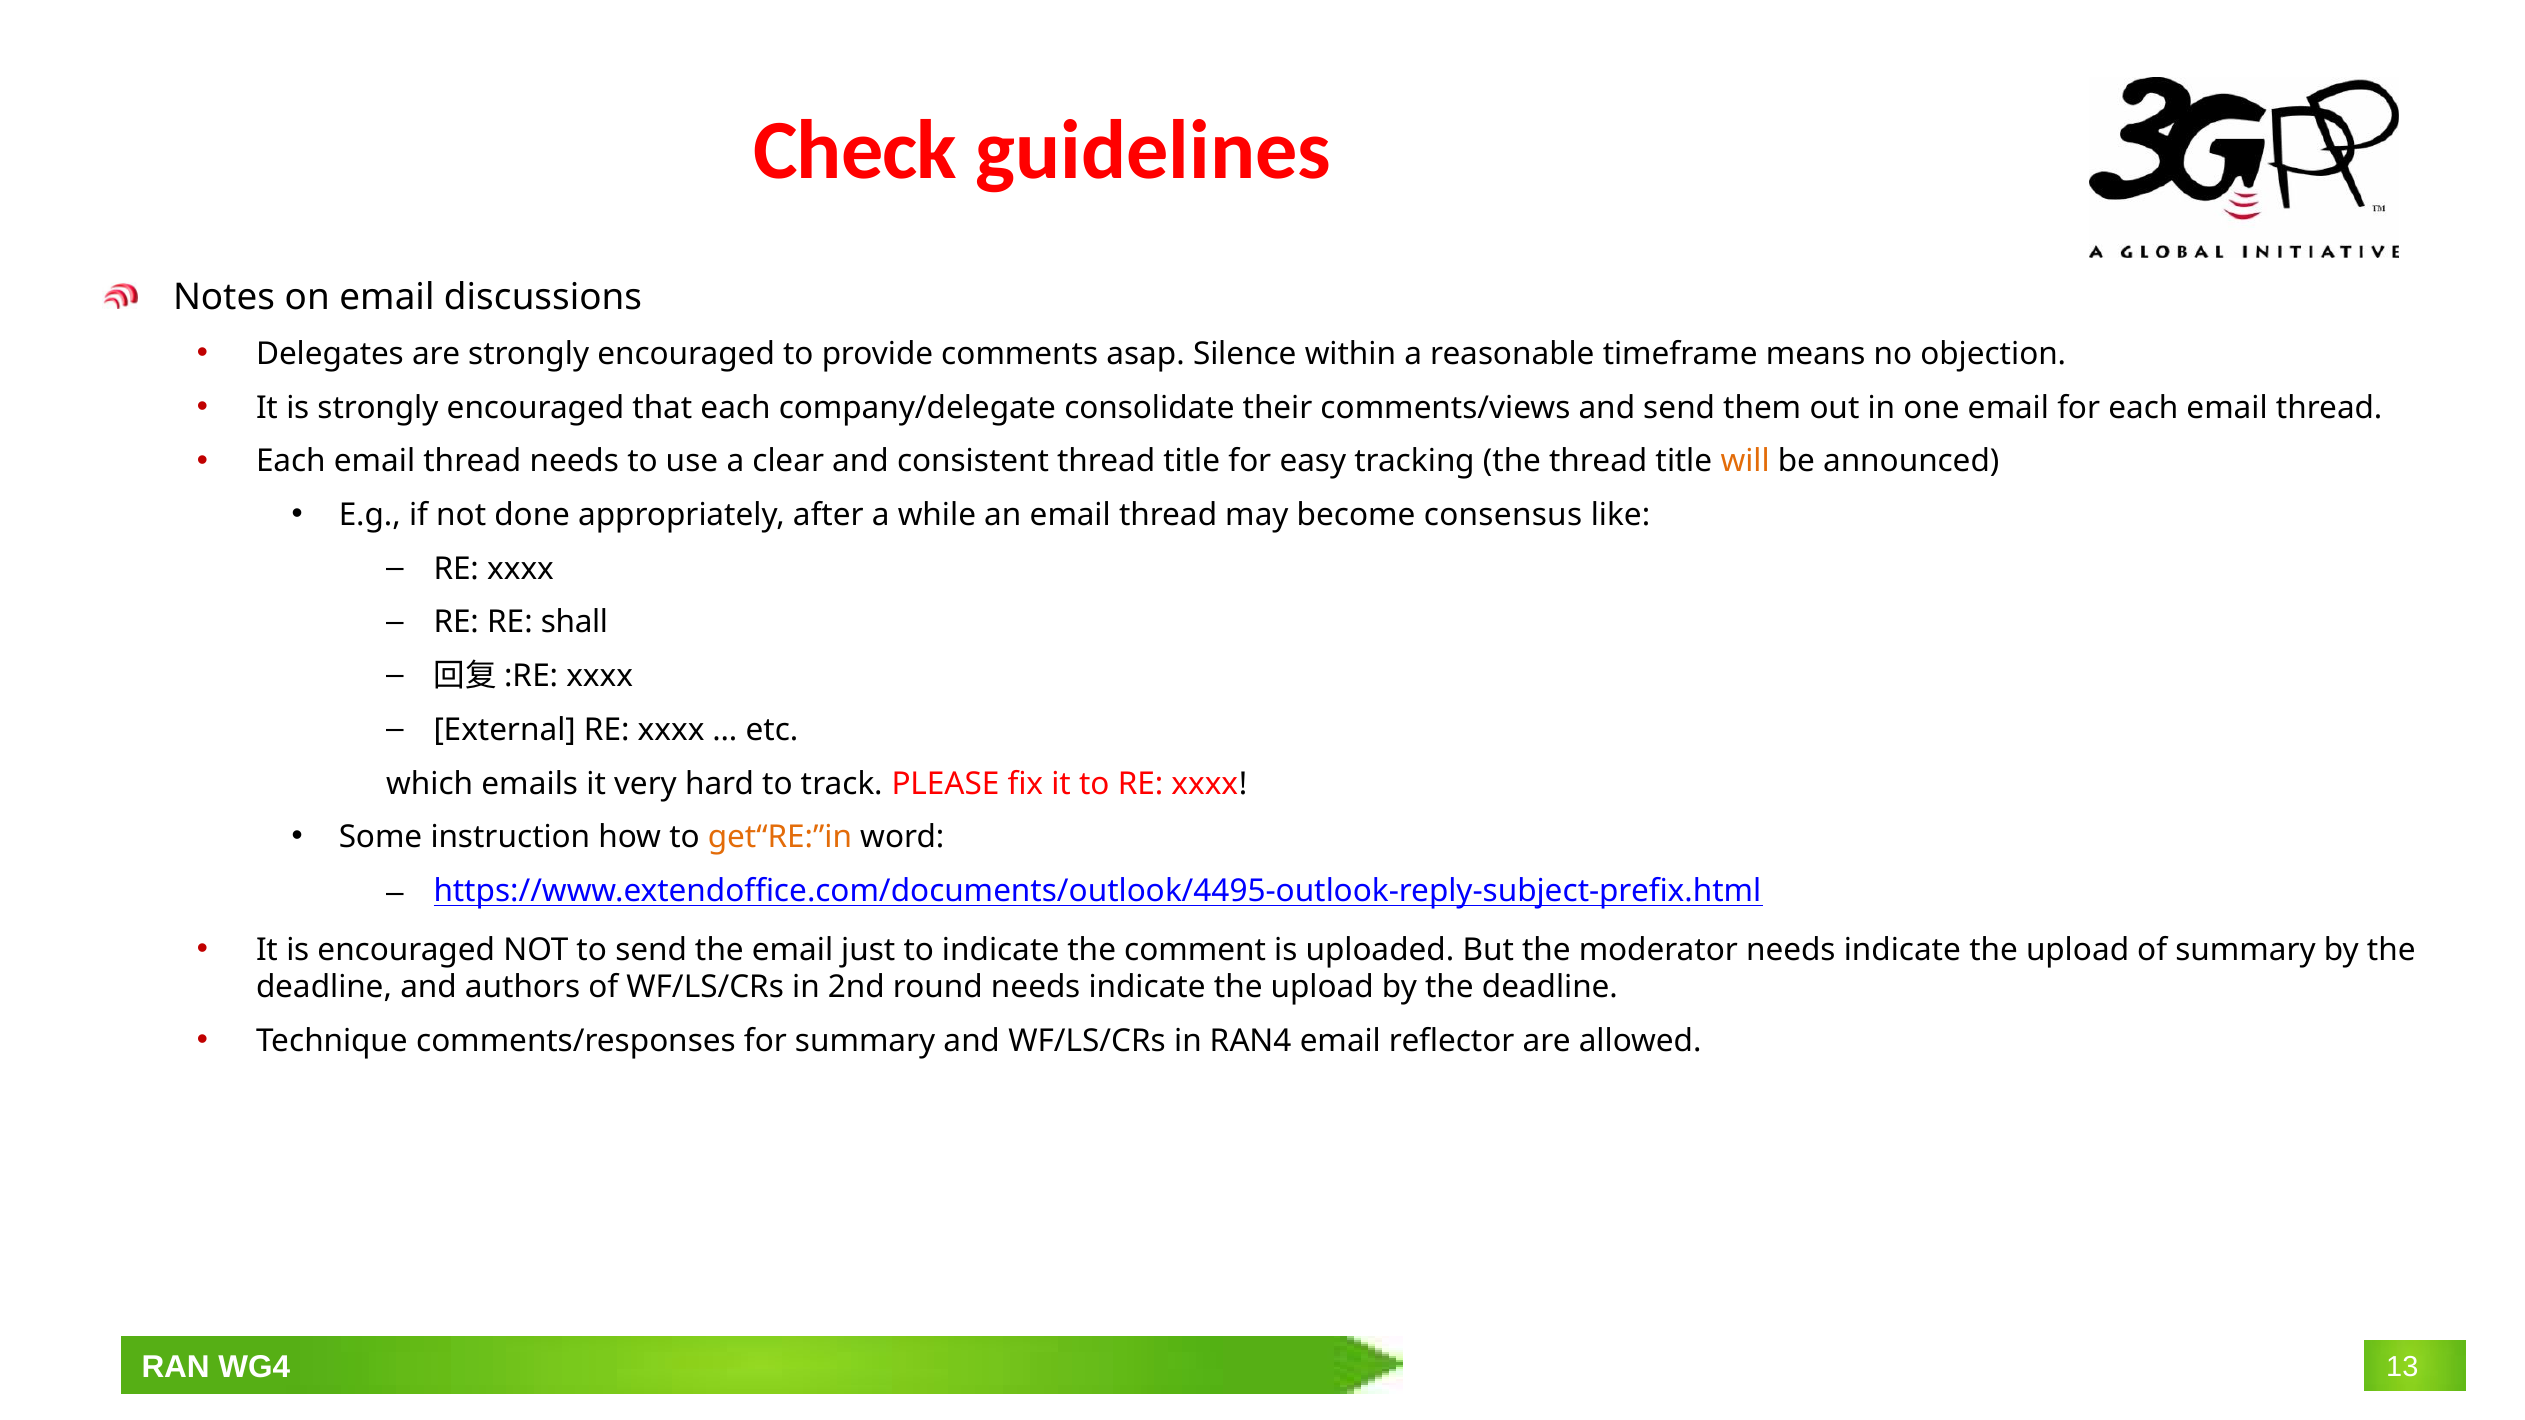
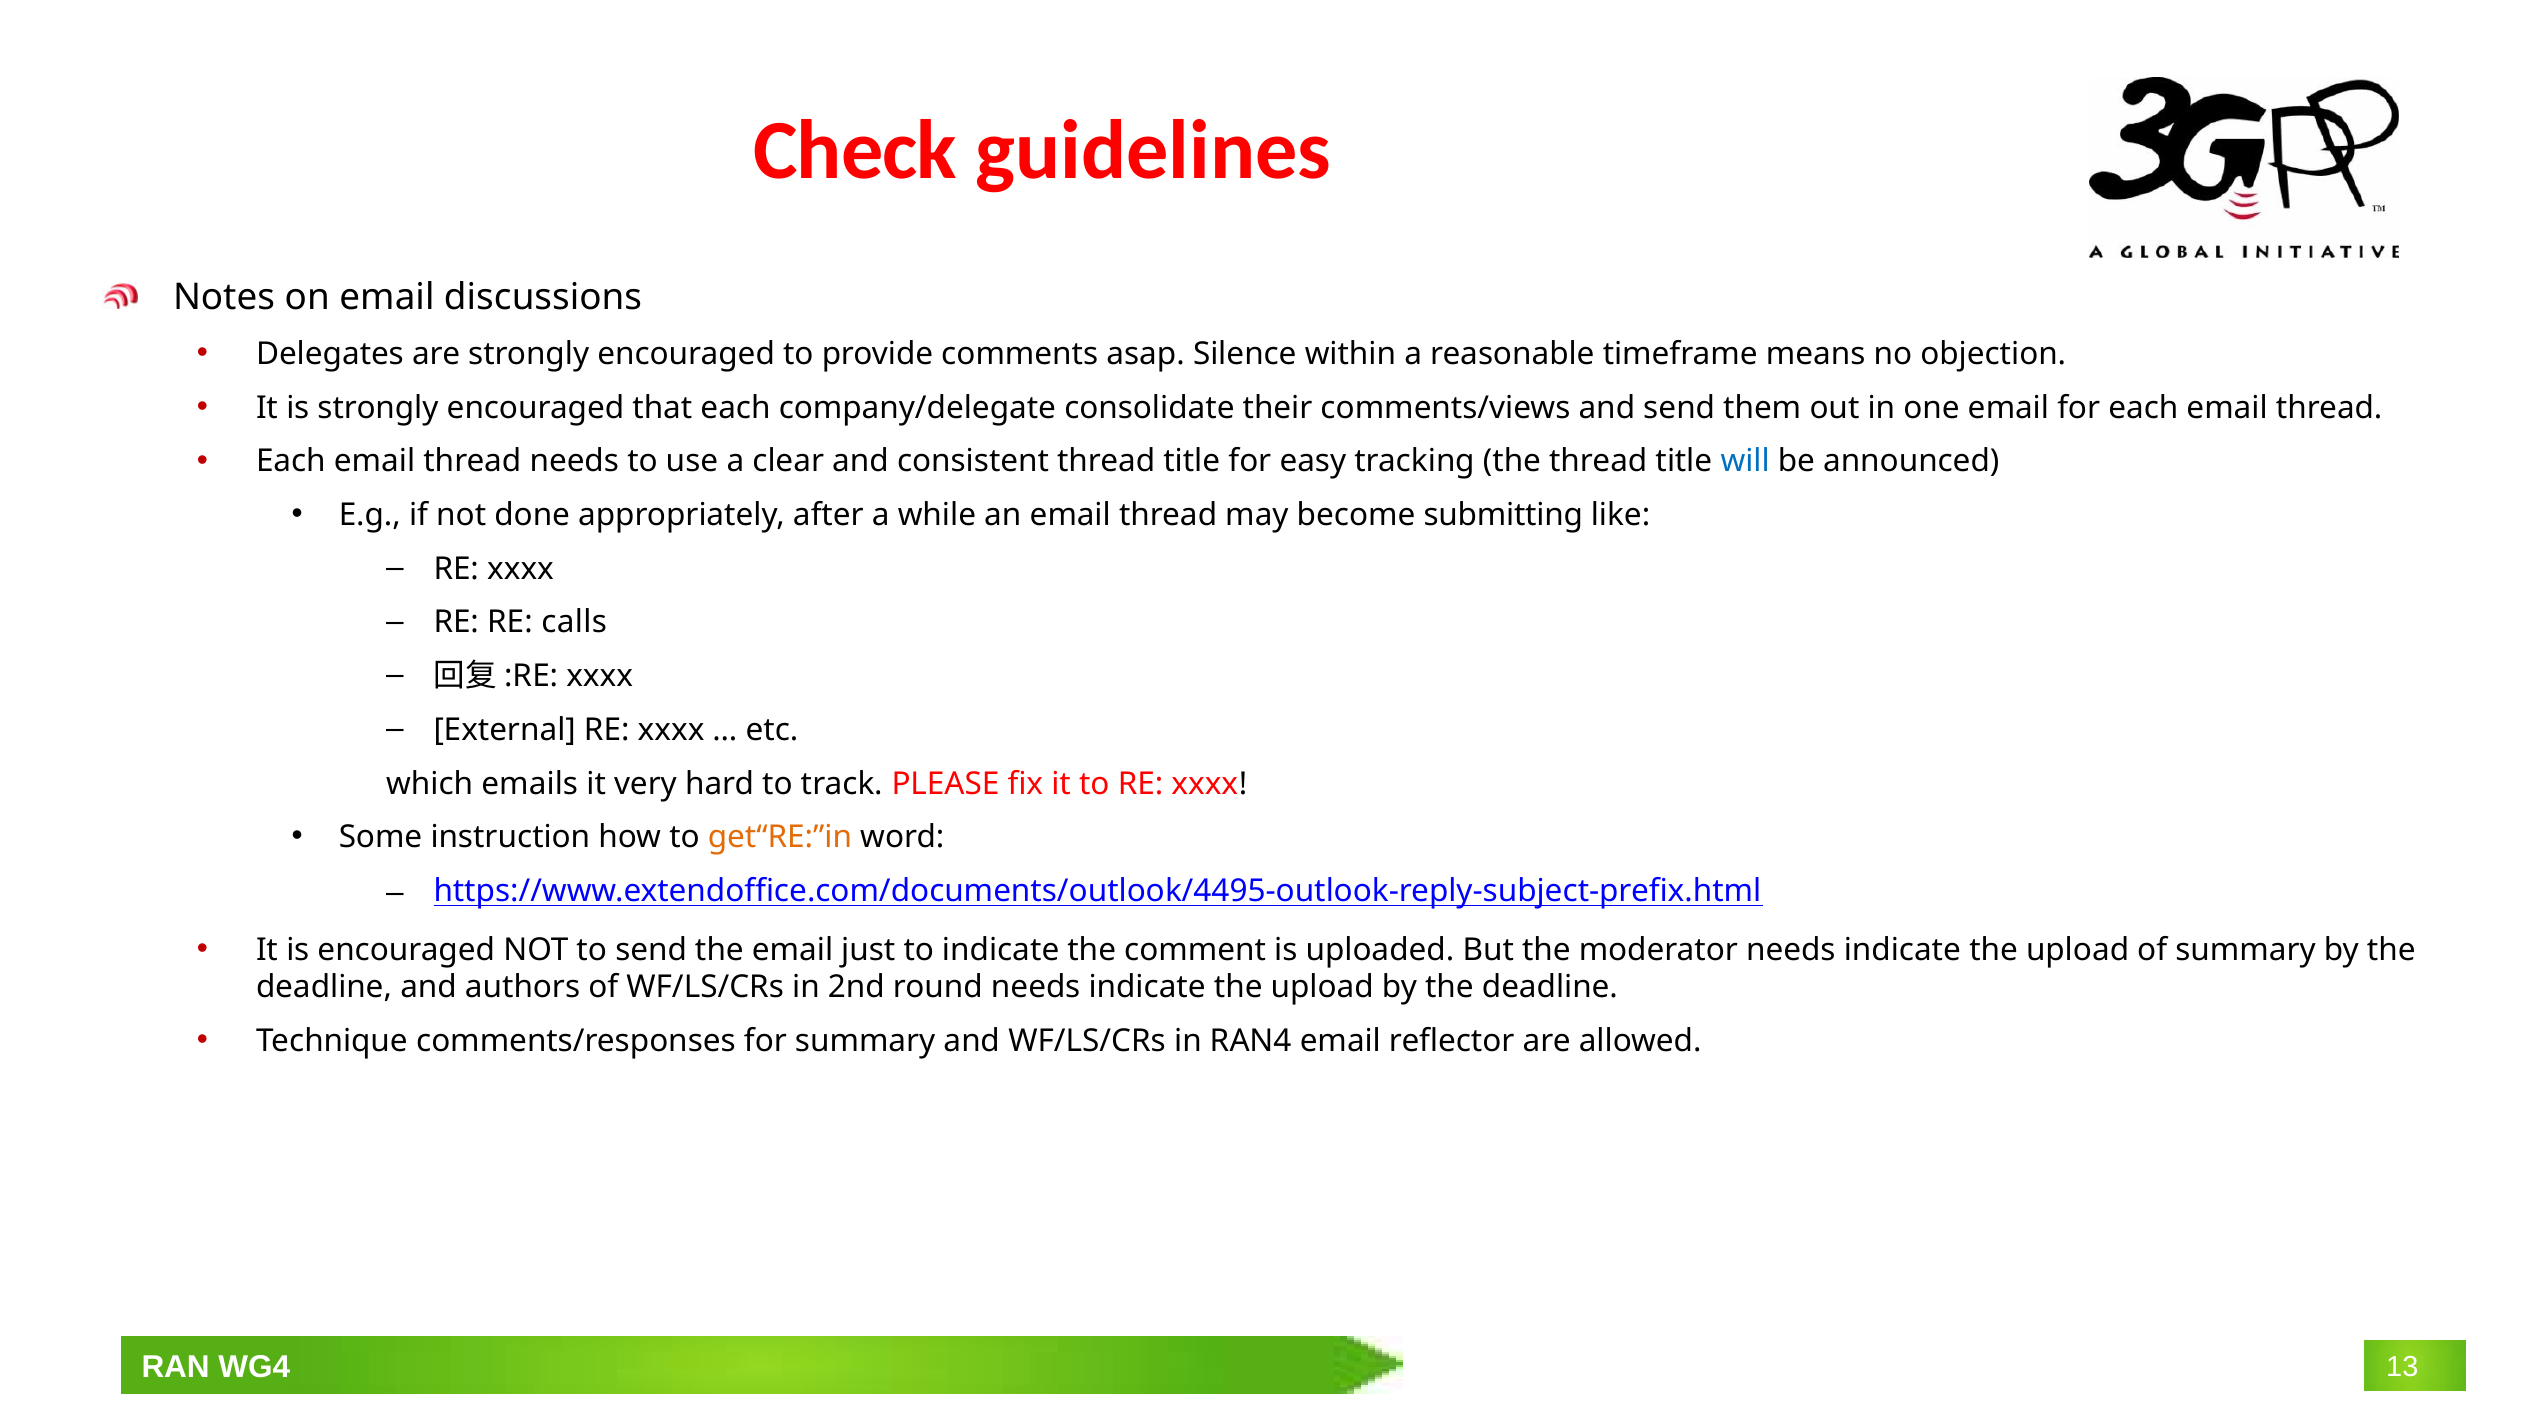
will colour: orange -> blue
consensus: consensus -> submitting
shall: shall -> calls
